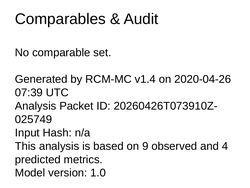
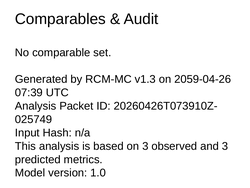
v1.4: v1.4 -> v1.3
2020-04-26: 2020-04-26 -> 2059-04-26
on 9: 9 -> 3
and 4: 4 -> 3
